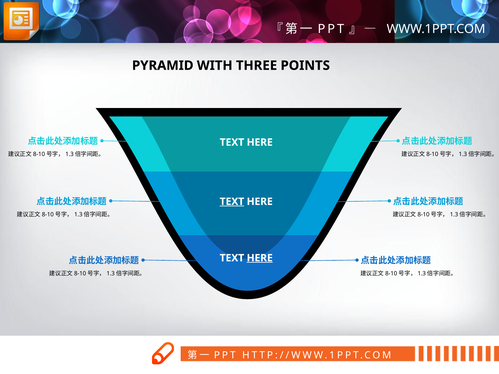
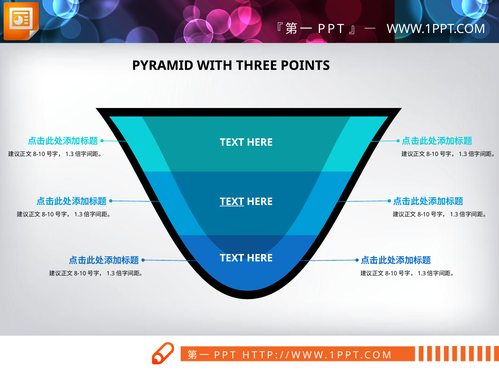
HERE at (260, 258) underline: present -> none
